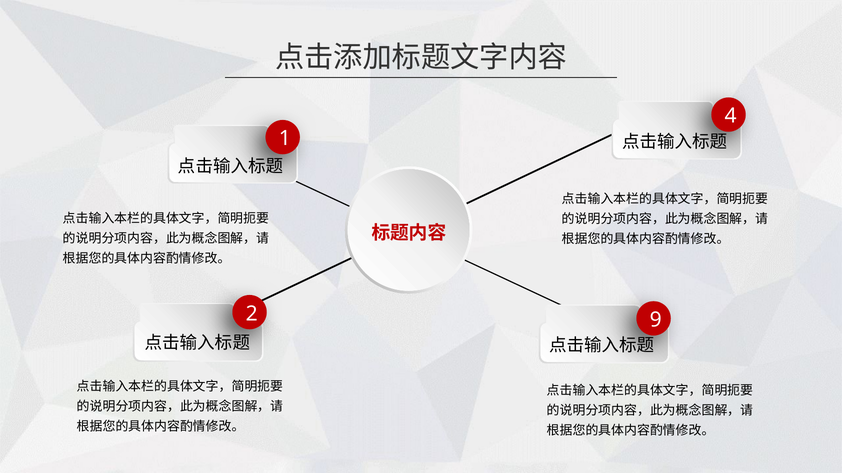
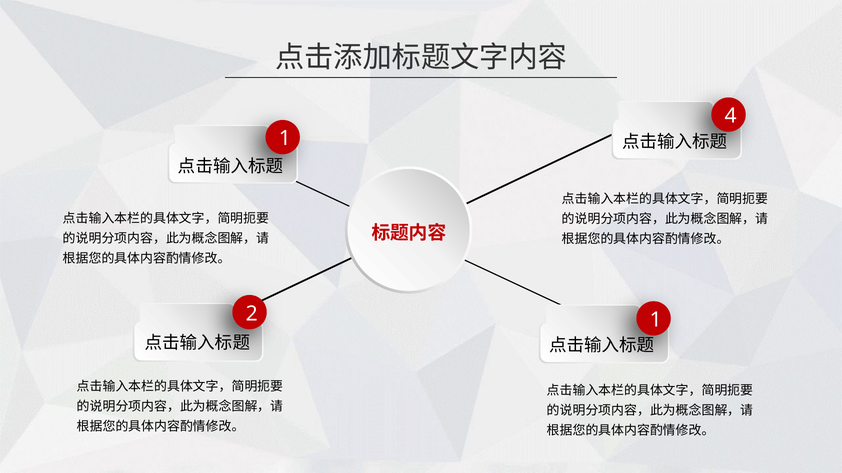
2 9: 9 -> 1
